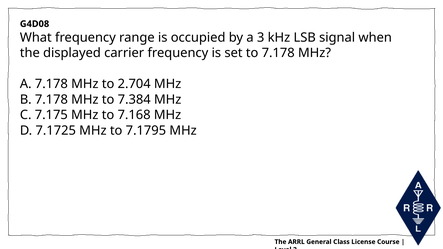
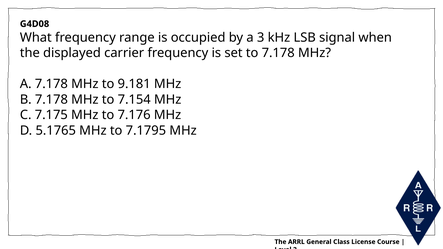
2.704: 2.704 -> 9.181
7.384: 7.384 -> 7.154
7.168: 7.168 -> 7.176
7.1725: 7.1725 -> 5.1765
